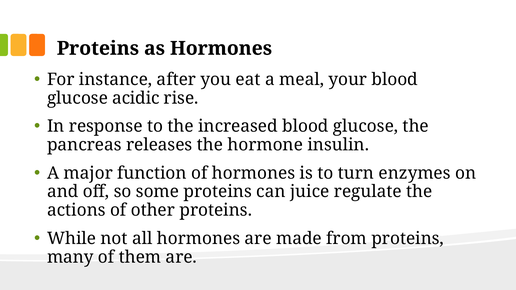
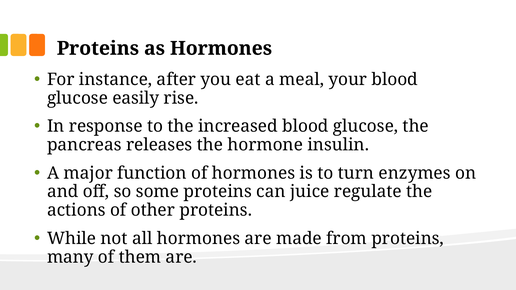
acidic: acidic -> easily
